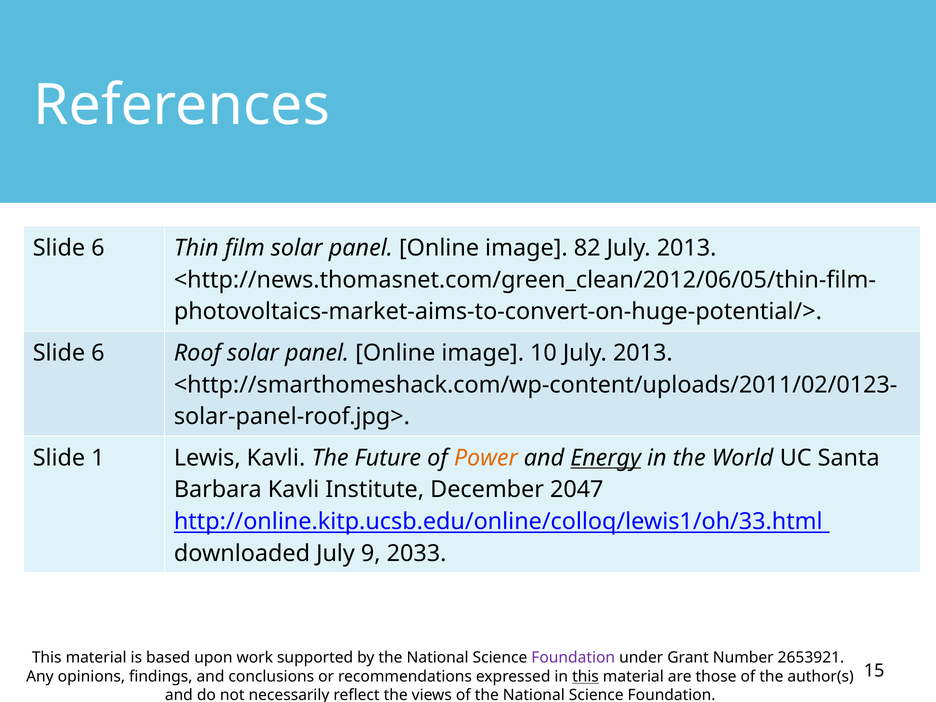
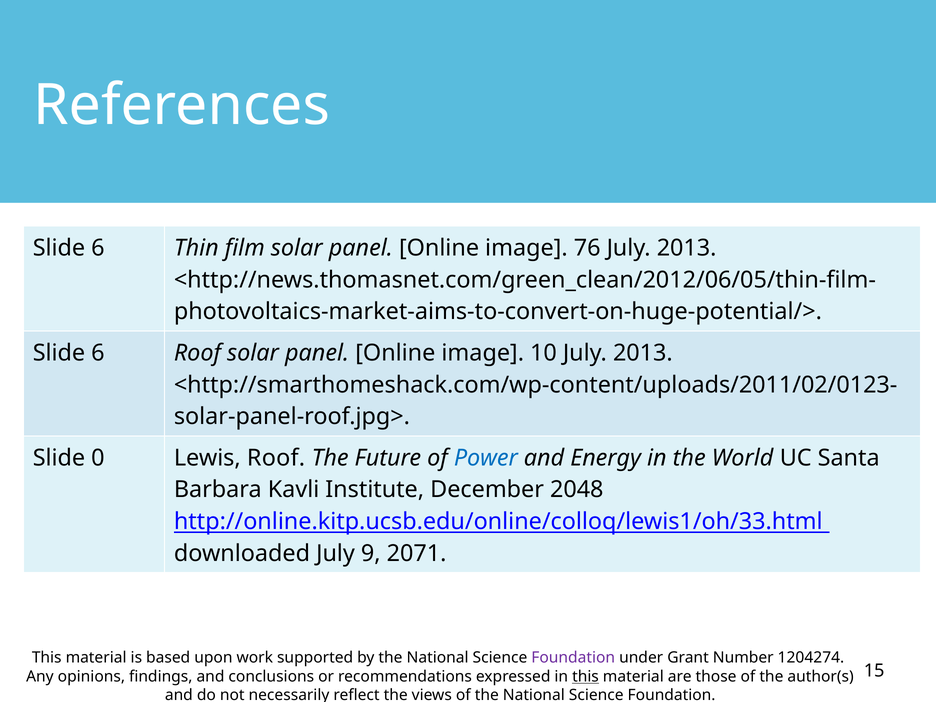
82: 82 -> 76
1: 1 -> 0
Lewis Kavli: Kavli -> Roof
Power colour: orange -> blue
Energy underline: present -> none
2047: 2047 -> 2048
2033: 2033 -> 2071
2653921: 2653921 -> 1204274
